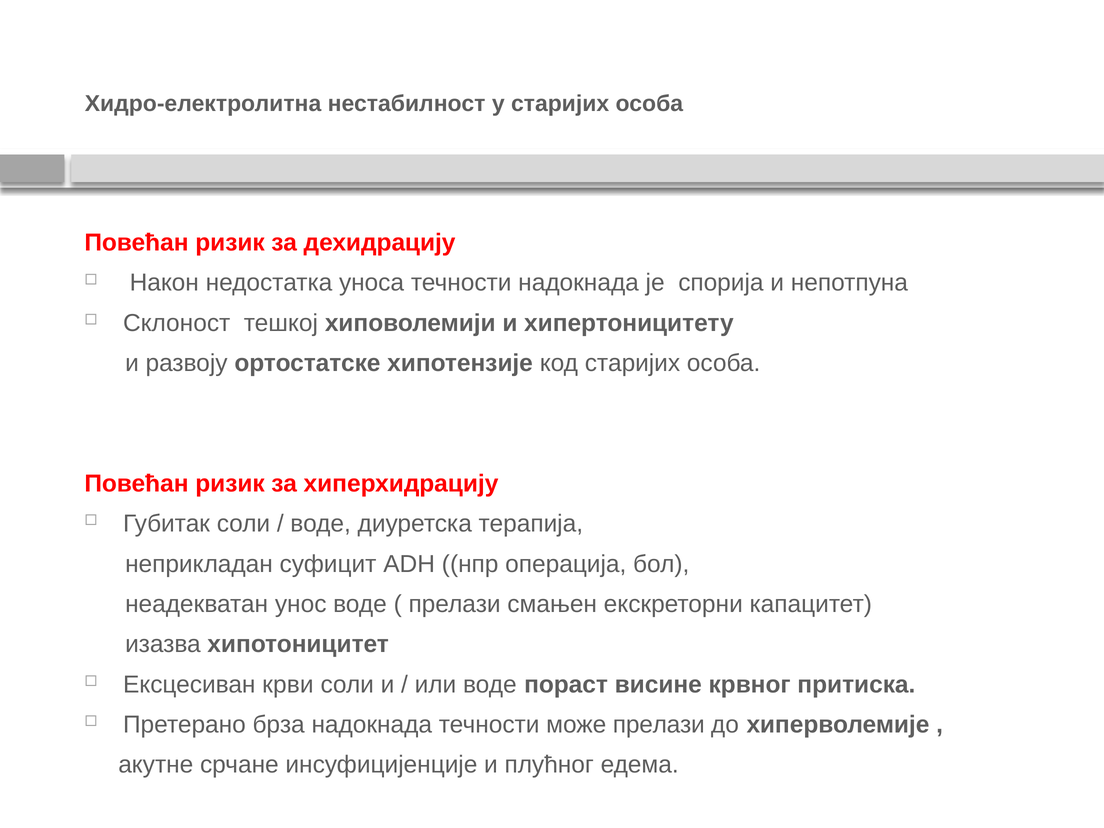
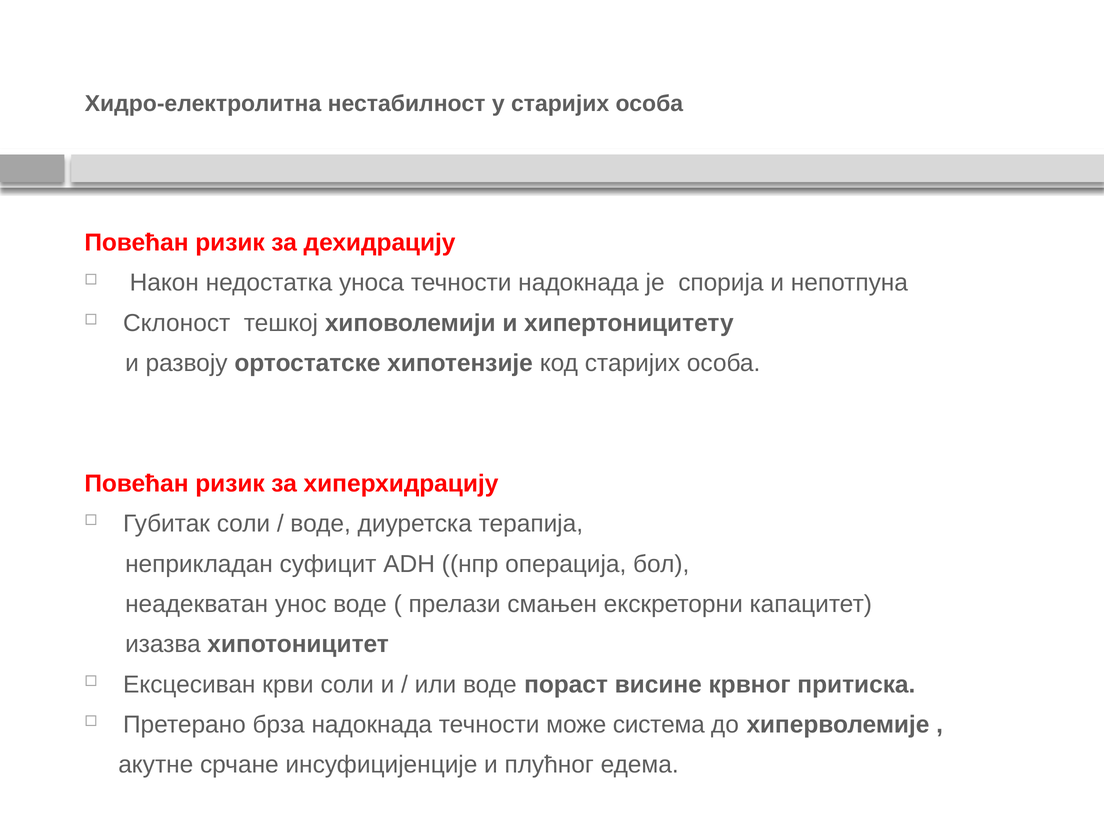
може прелази: прелази -> система
